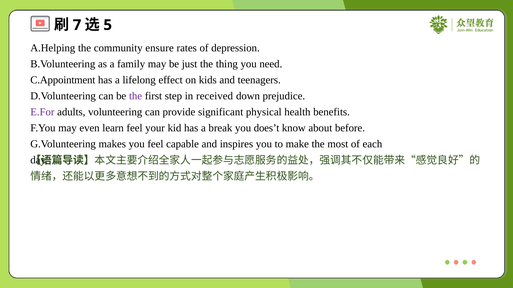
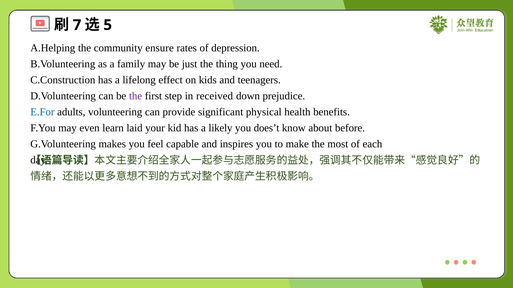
C.Appointment: C.Appointment -> C.Construction
E.For colour: purple -> blue
learn feel: feel -> laid
break: break -> likely
